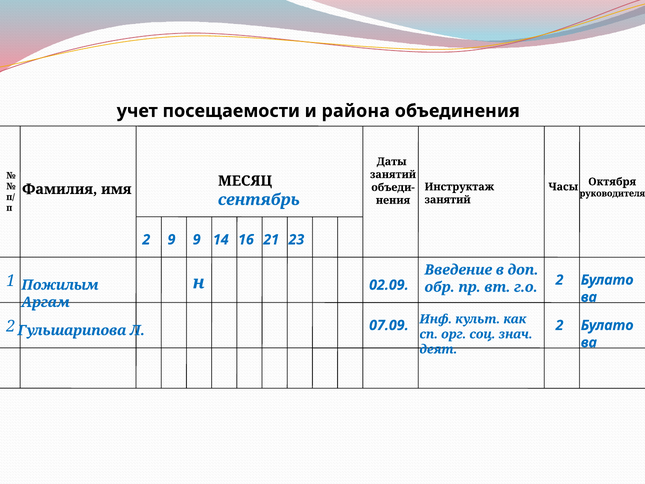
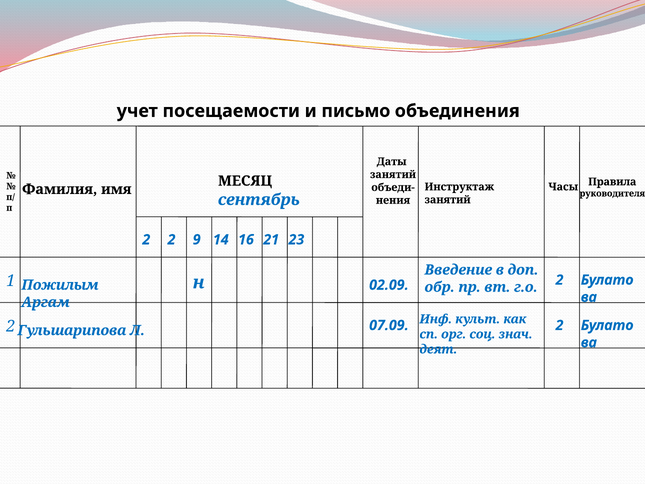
района: района -> письмо
Октября: Октября -> Правила
9 at (172, 240): 9 -> 2
